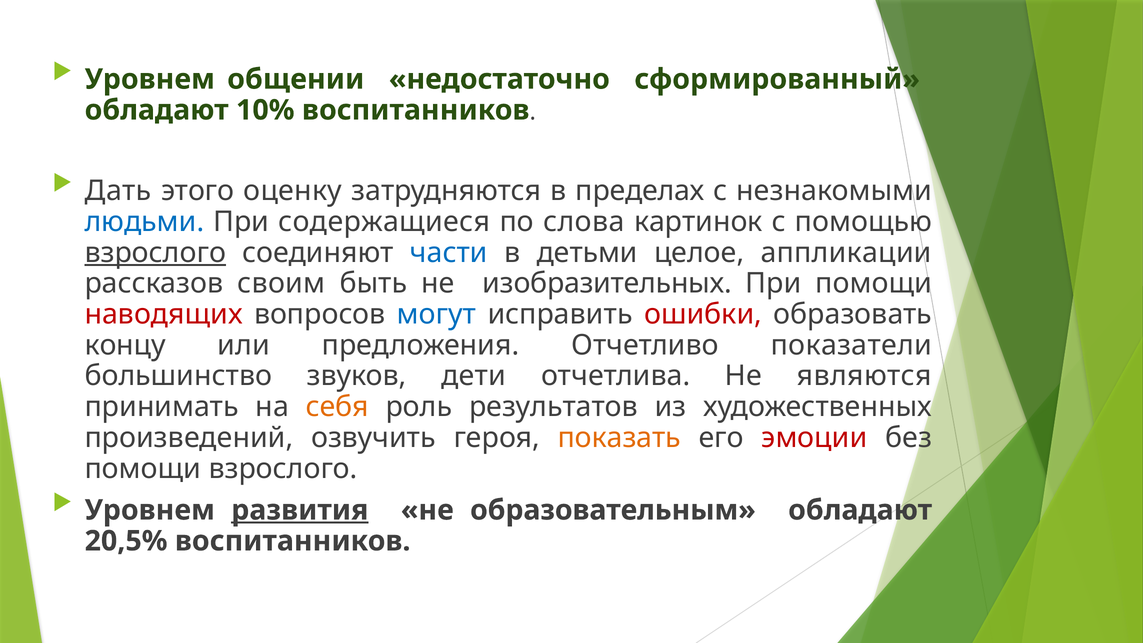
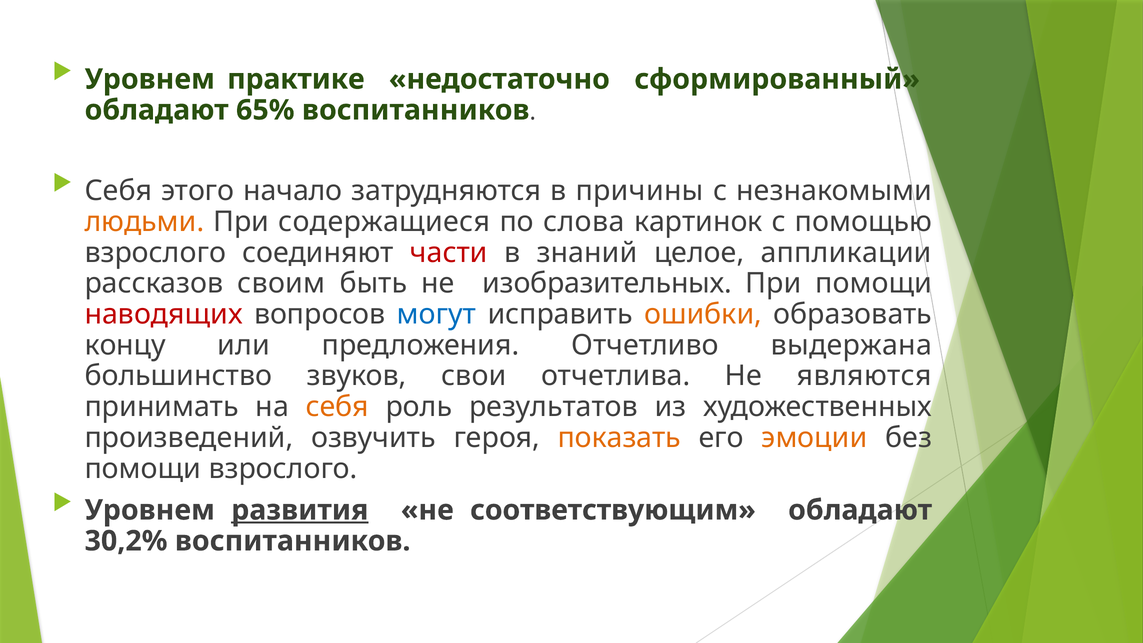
общении: общении -> практике
10%: 10% -> 65%
Дать at (118, 191): Дать -> Себя
оценку: оценку -> начало
пределах: пределах -> причины
людьми colour: blue -> orange
взрослого at (155, 253) underline: present -> none
части colour: blue -> red
детьми: детьми -> знаний
ошибки colour: red -> orange
показатели: показатели -> выдержана
дети: дети -> свои
эмоции colour: red -> orange
образовательным: образовательным -> соответствующим
20,5%: 20,5% -> 30,2%
